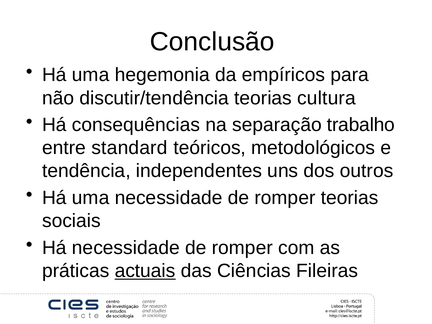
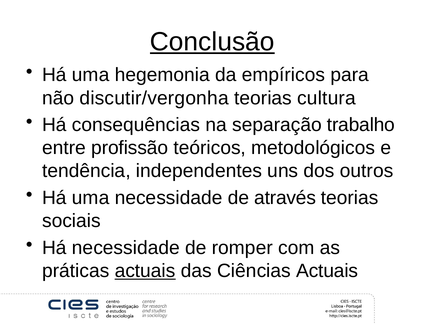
Conclusão underline: none -> present
discutir/tendência: discutir/tendência -> discutir/vergonha
standard: standard -> profissão
uma necessidade de romper: romper -> através
Ciências Fileiras: Fileiras -> Actuais
